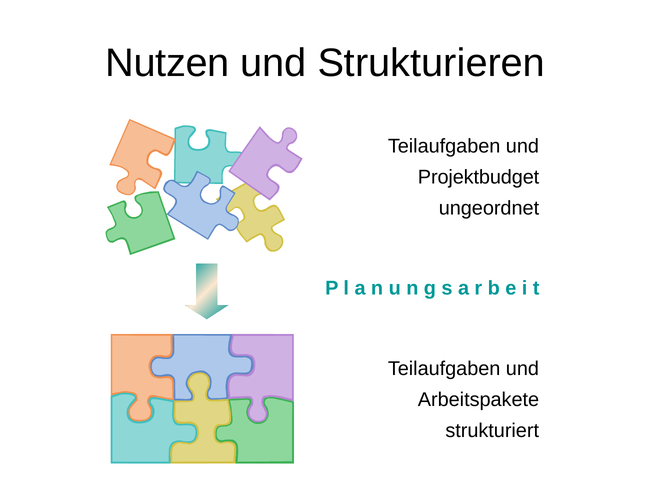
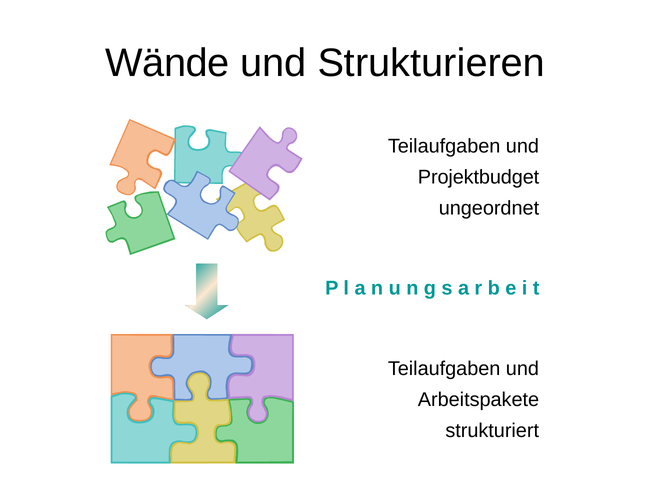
Nutzen: Nutzen -> Wände
